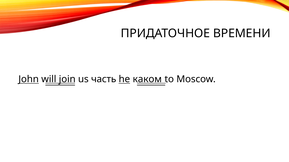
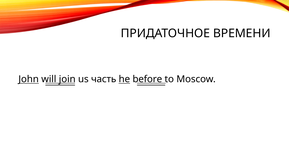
каком: каком -> before
